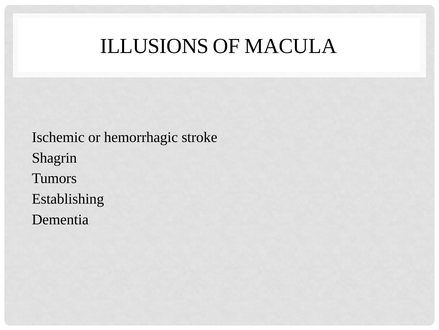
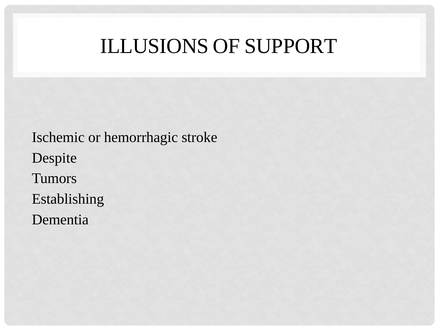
MACULA: MACULA -> SUPPORT
Shagrin: Shagrin -> Despite
